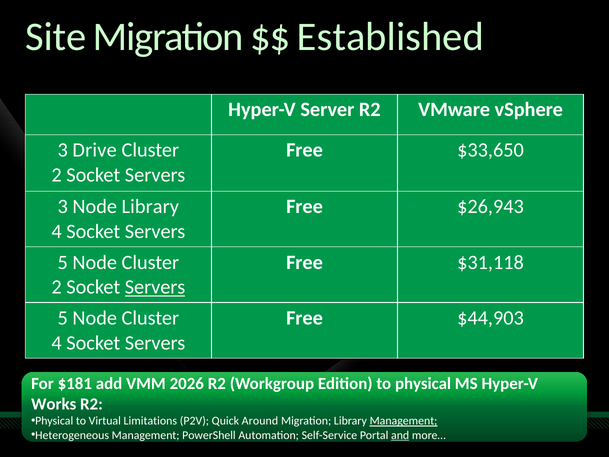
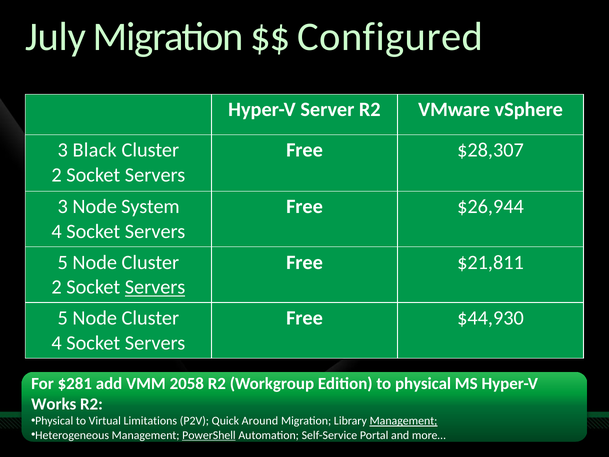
Site: Site -> July
Established: Established -> Configured
Drive: Drive -> Black
$33,650: $33,650 -> $28,307
Node Library: Library -> System
$26,943: $26,943 -> $26,944
$31,118: $31,118 -> $21,811
$44,903: $44,903 -> $44,930
$181: $181 -> $281
2026: 2026 -> 2058
PowerShell underline: none -> present
and underline: present -> none
